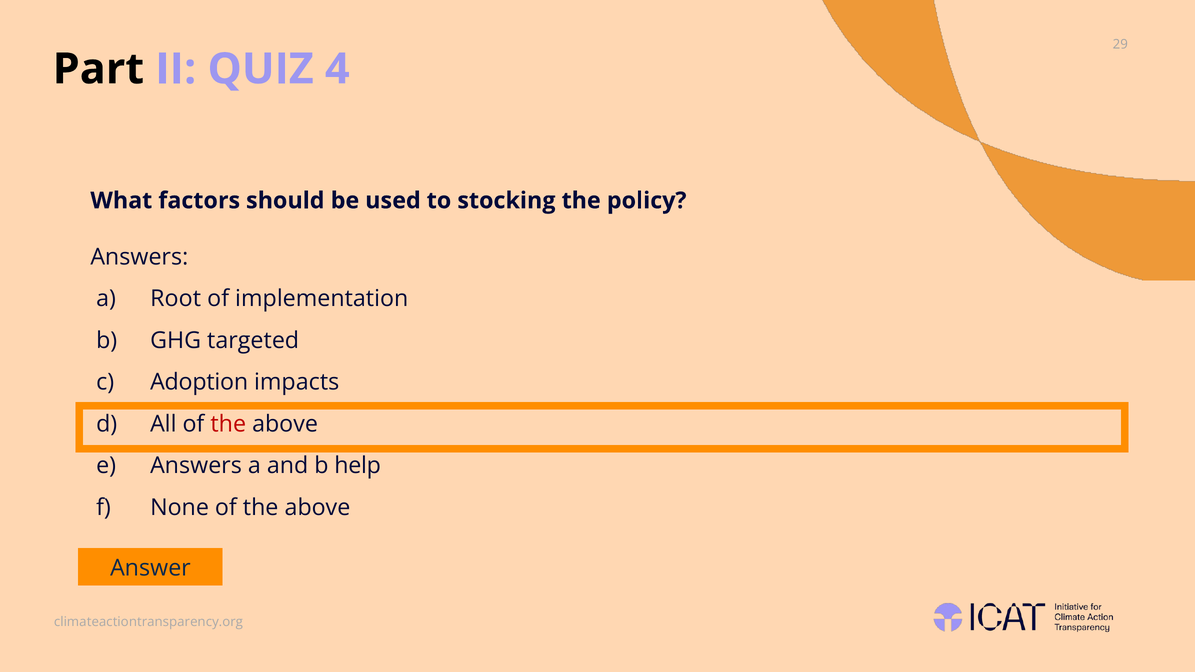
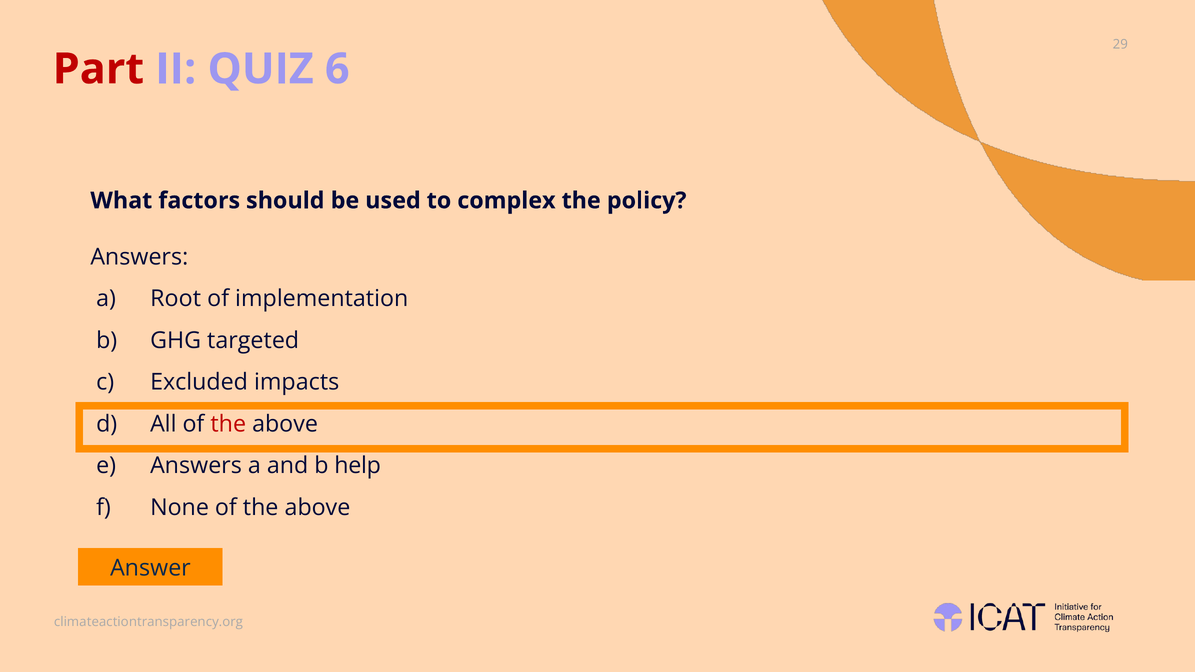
Part colour: black -> red
4: 4 -> 6
stocking: stocking -> complex
Adoption: Adoption -> Excluded
